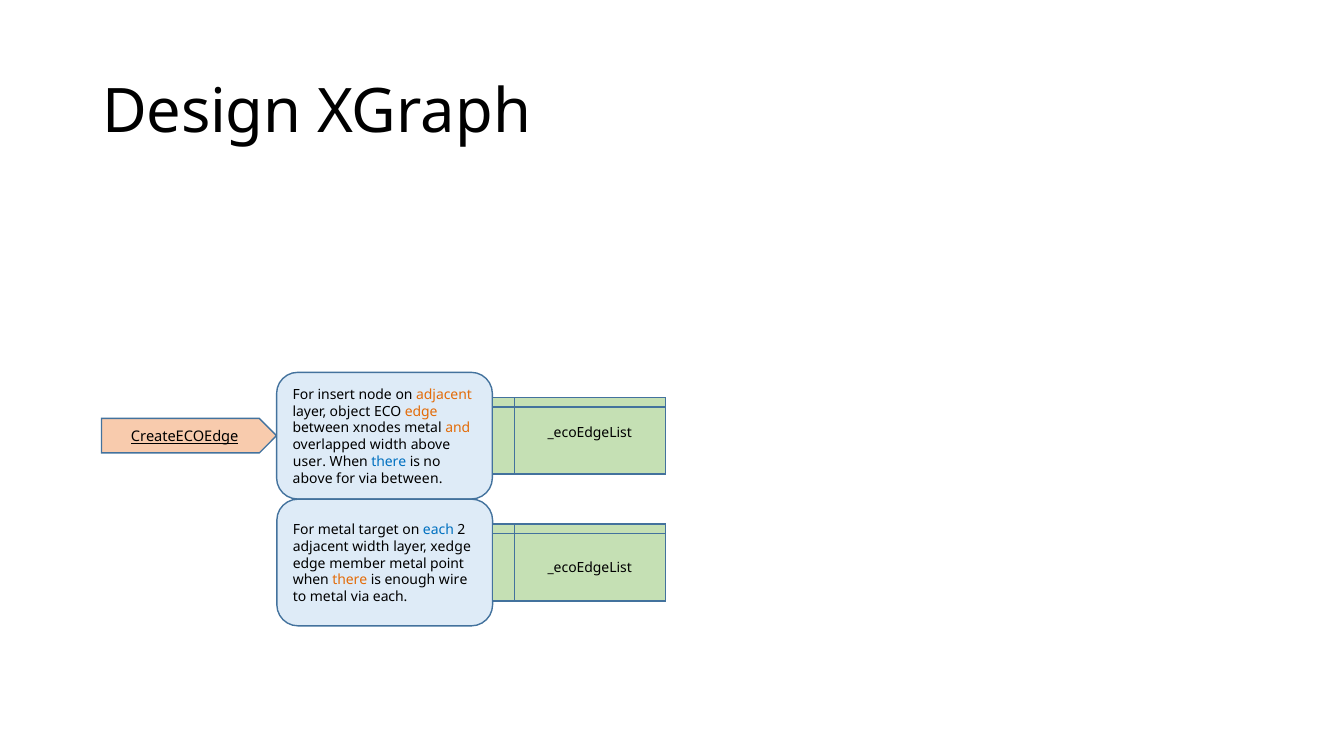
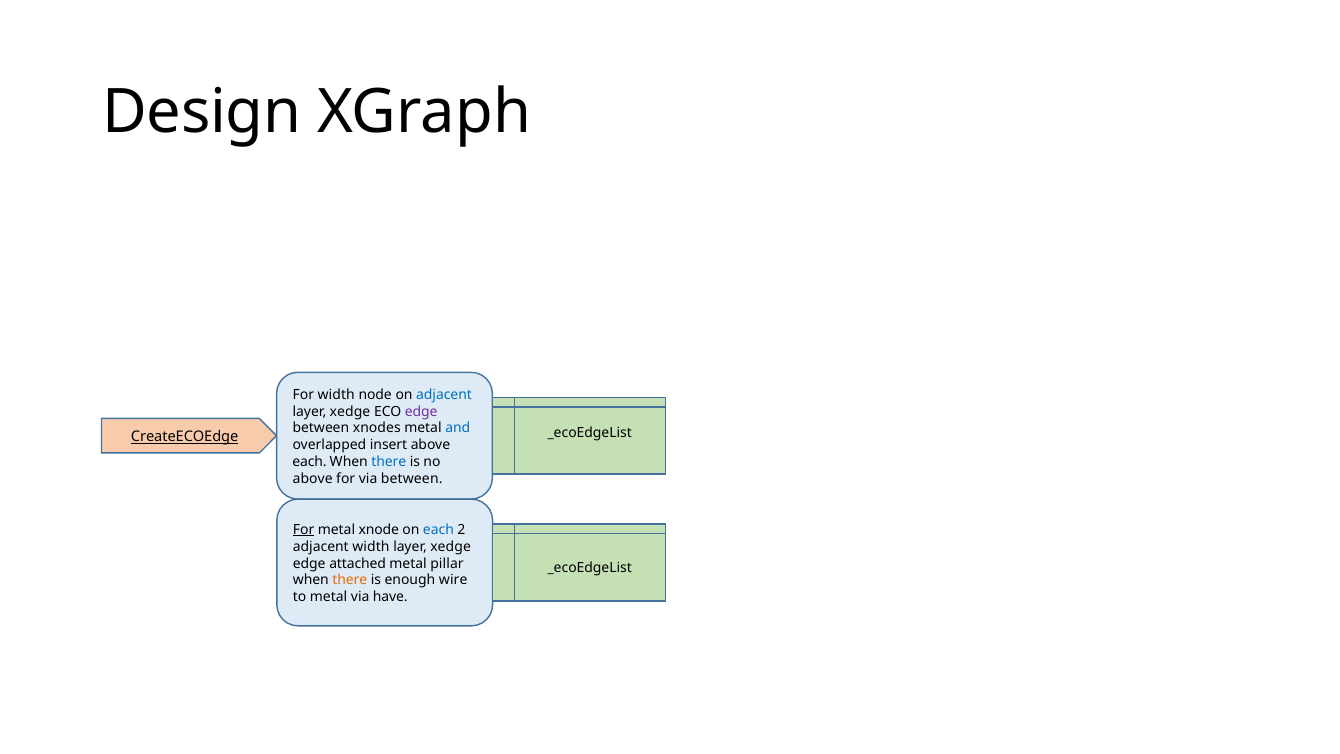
For insert: insert -> width
adjacent at (444, 395) colour: orange -> blue
object at (350, 411): object -> xedge
edge at (421, 411) colour: orange -> purple
and colour: orange -> blue
overlapped width: width -> insert
user at (309, 462): user -> each
For at (304, 530) underline: none -> present
target: target -> xnode
member: member -> attached
point: point -> pillar
via each: each -> have
